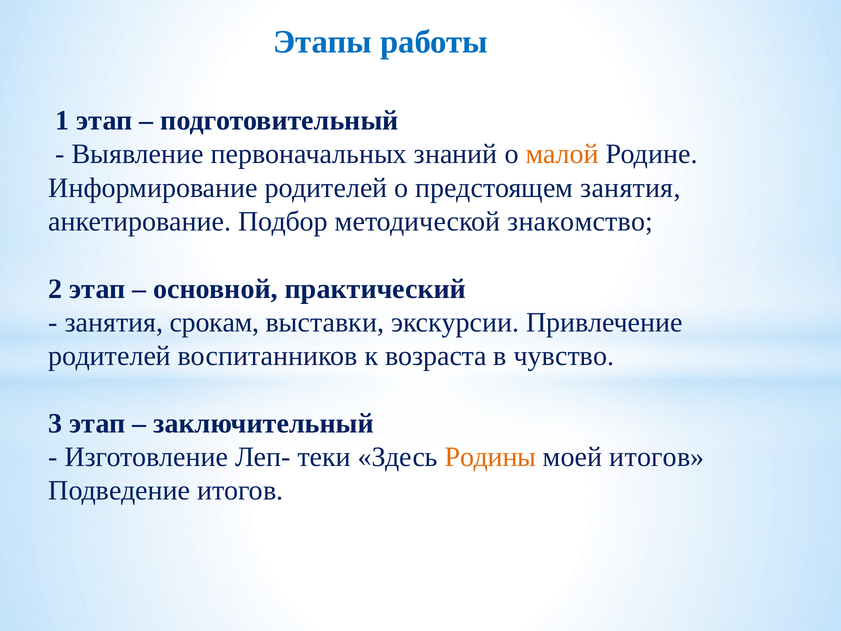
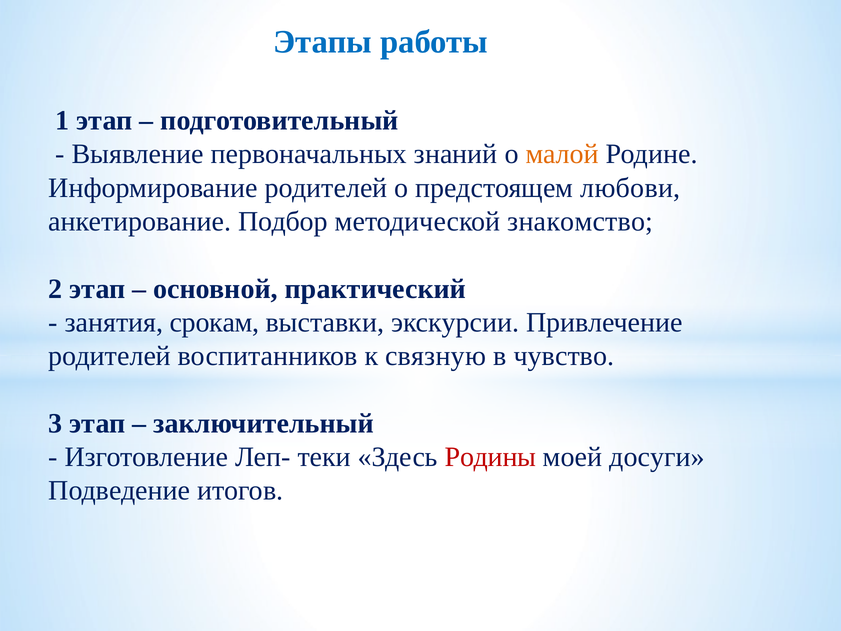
предстоящем занятия: занятия -> любови
возраста: возраста -> связную
Родины colour: orange -> red
моей итогов: итогов -> досуги
